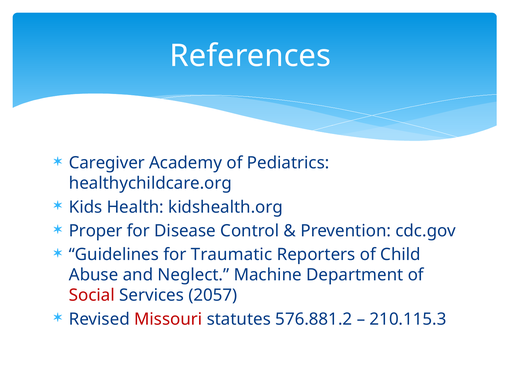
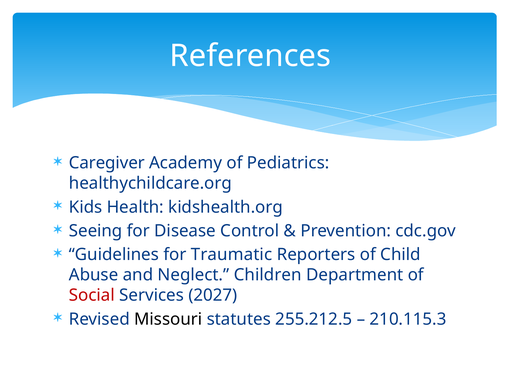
Proper: Proper -> Seeing
Machine: Machine -> Children
2057: 2057 -> 2027
Missouri colour: red -> black
576.881.2: 576.881.2 -> 255.212.5
